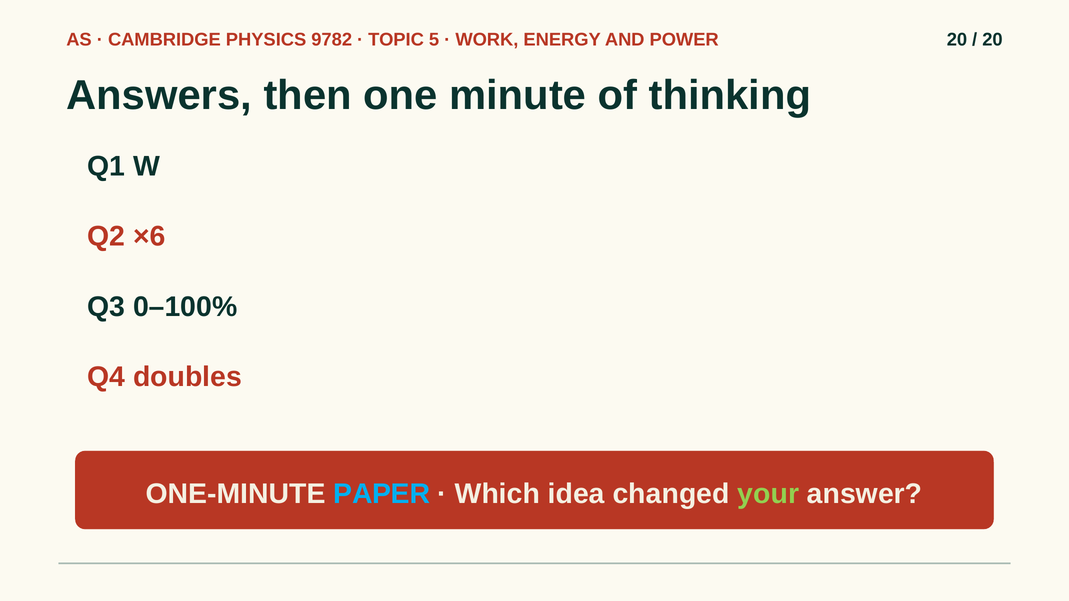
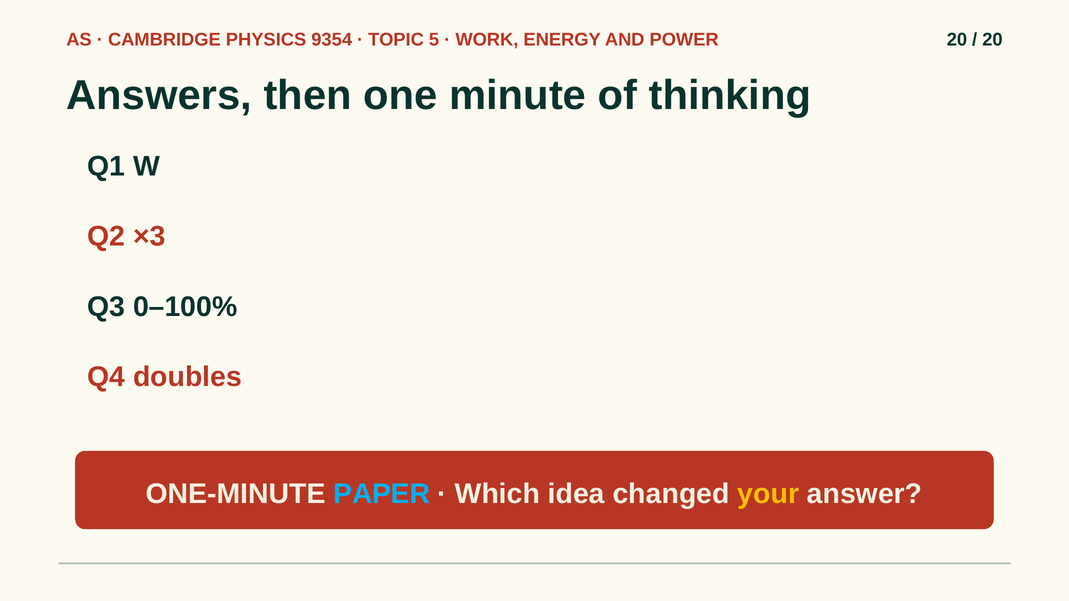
9782: 9782 -> 9354
×6: ×6 -> ×3
your colour: light green -> yellow
